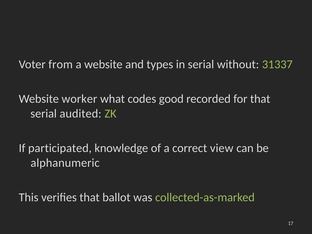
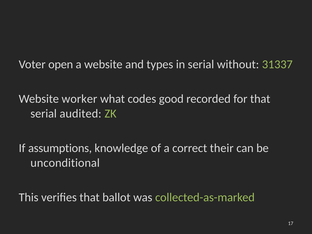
from: from -> open
participated: participated -> assumptions
view: view -> their
alphanumeric: alphanumeric -> unconditional
